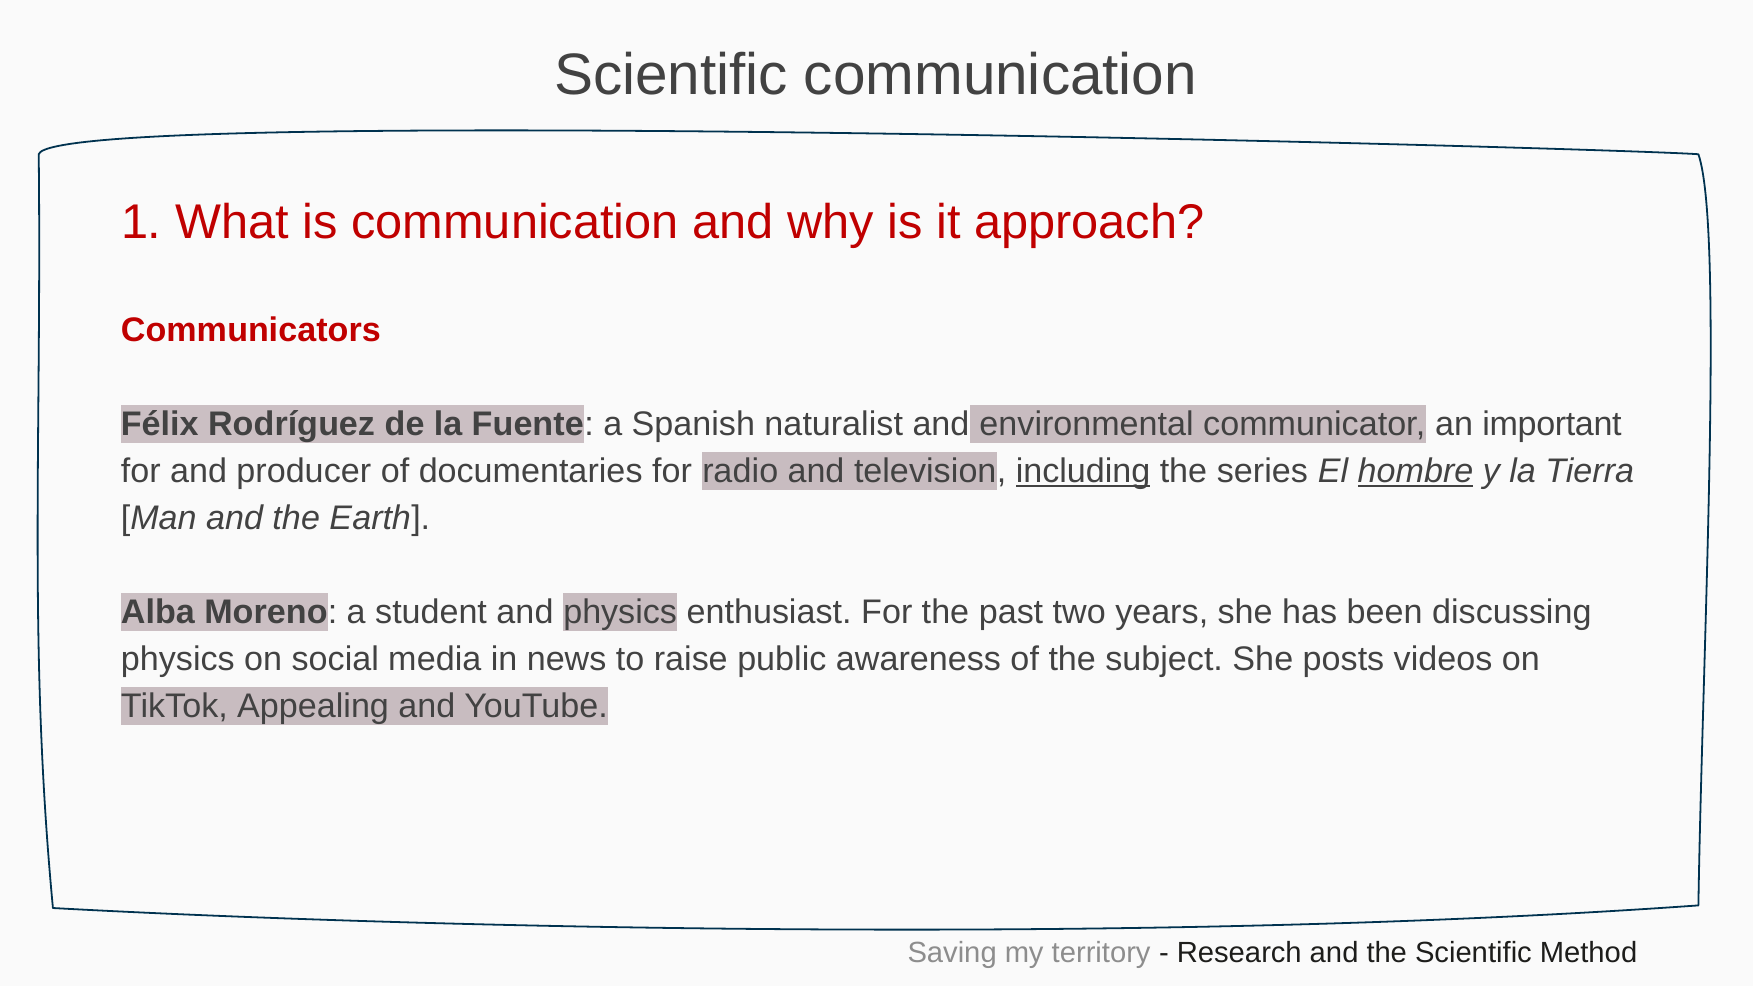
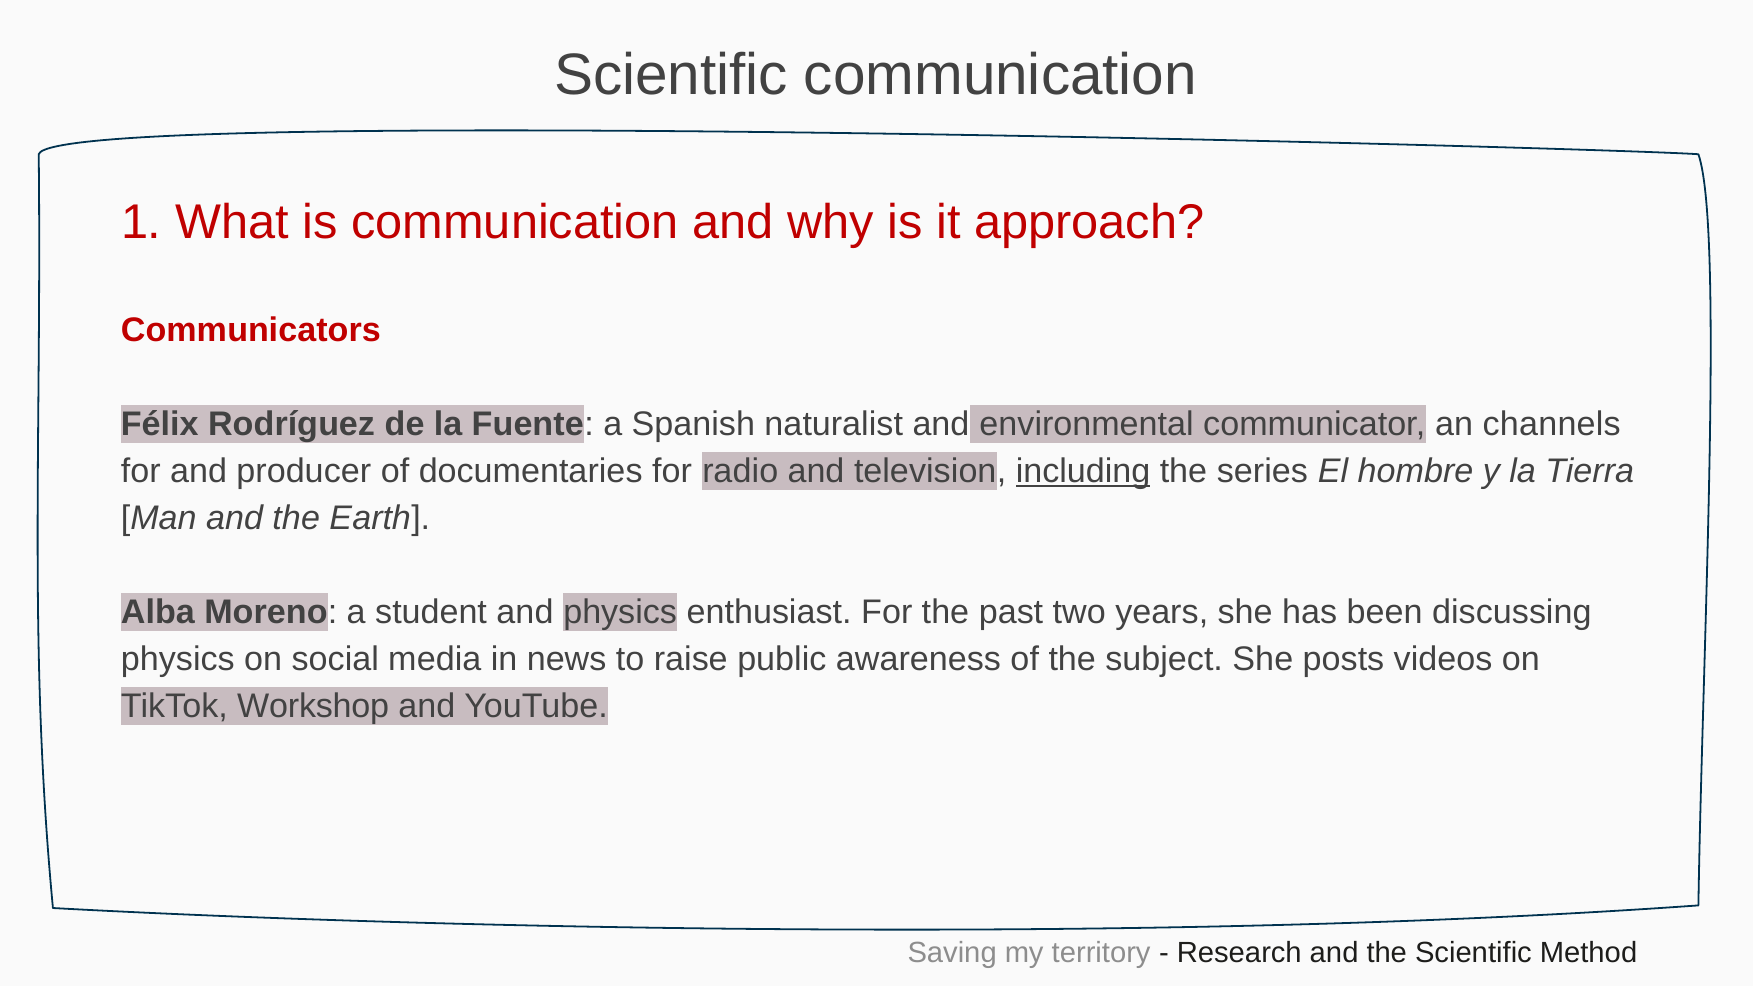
important: important -> channels
hombre underline: present -> none
Appealing: Appealing -> Workshop
